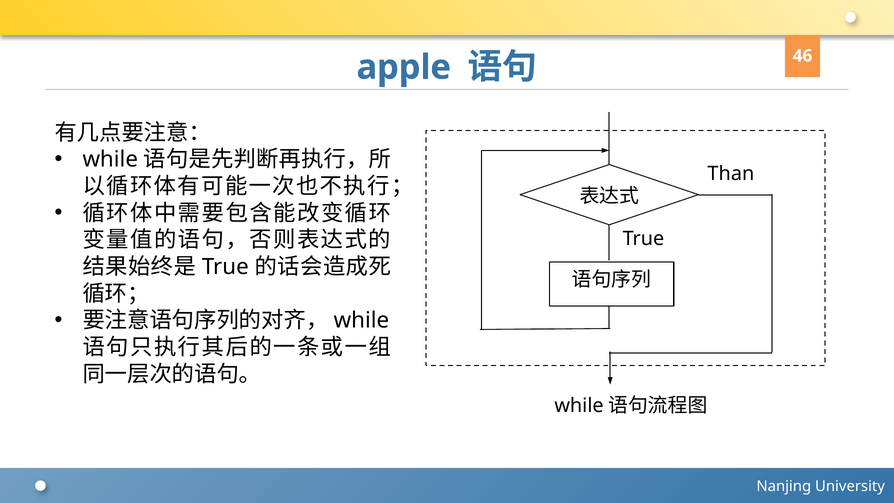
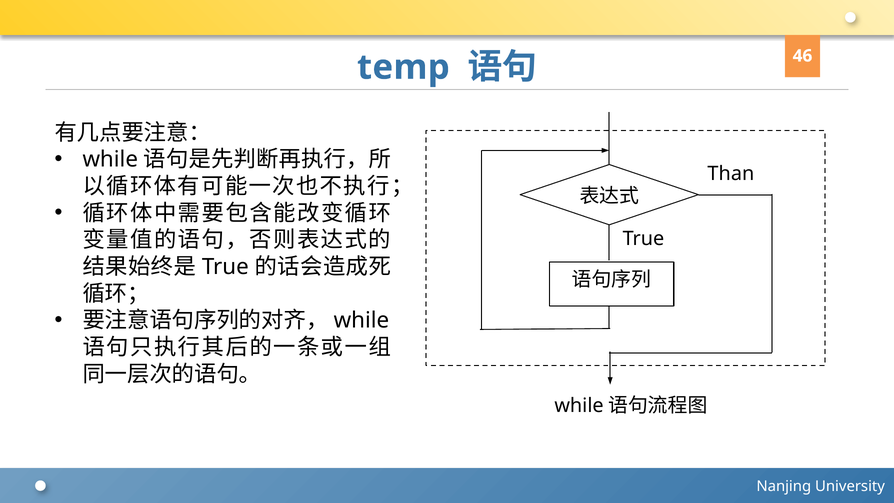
apple: apple -> temp
